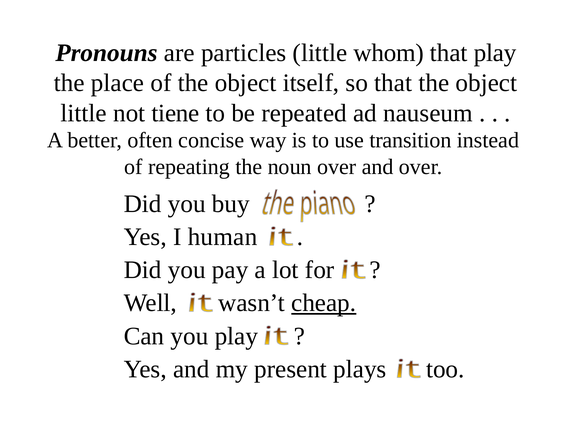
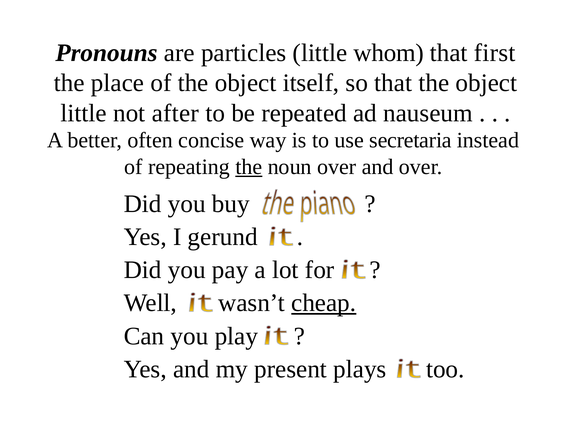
that play: play -> first
tiene: tiene -> after
transition: transition -> secretaria
the at (249, 167) underline: none -> present
human: human -> gerund
